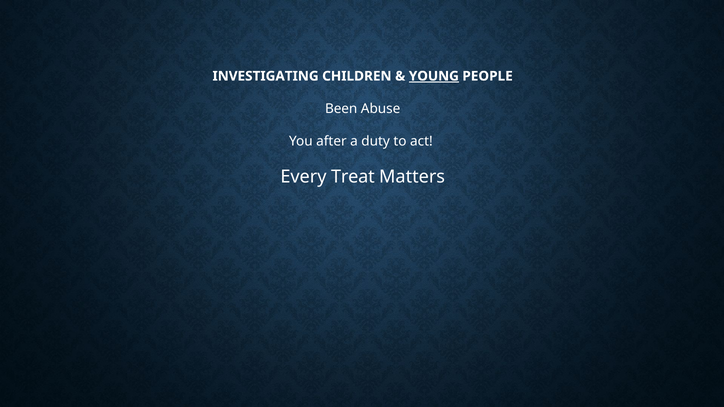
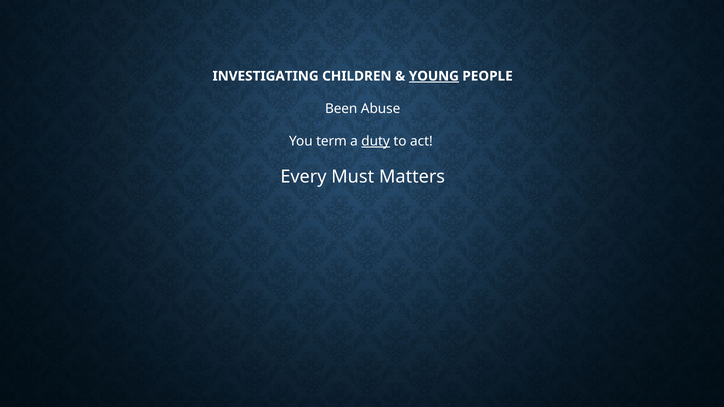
after: after -> term
duty underline: none -> present
Treat: Treat -> Must
